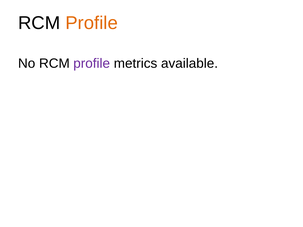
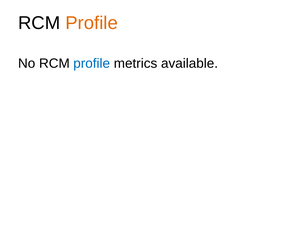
profile at (92, 64) colour: purple -> blue
